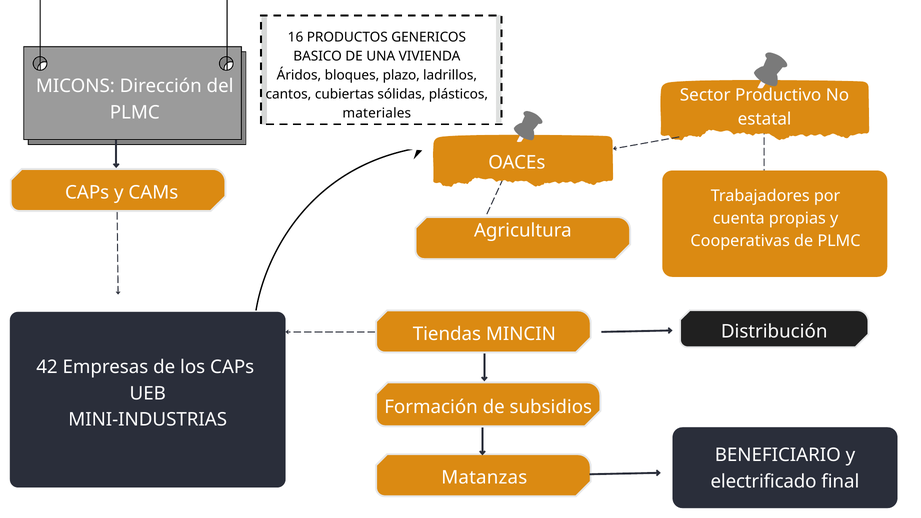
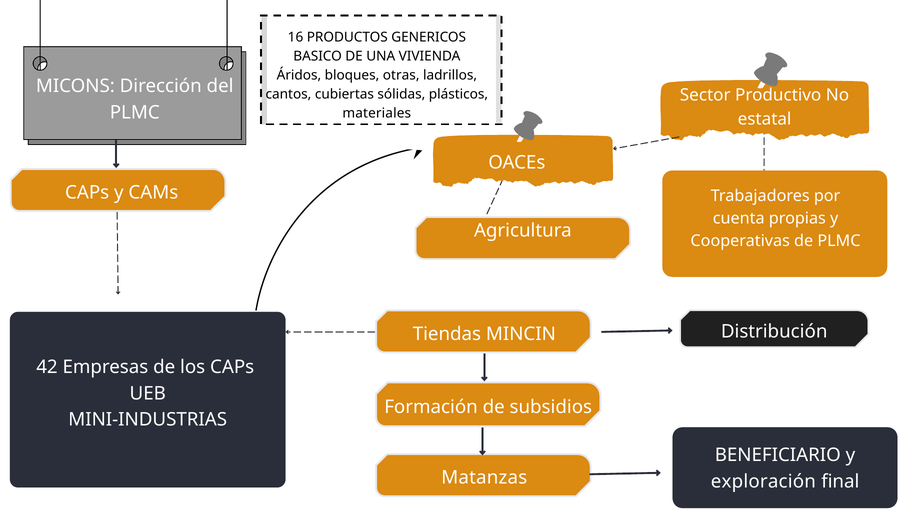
plazo: plazo -> otras
electrificado: electrificado -> exploración
